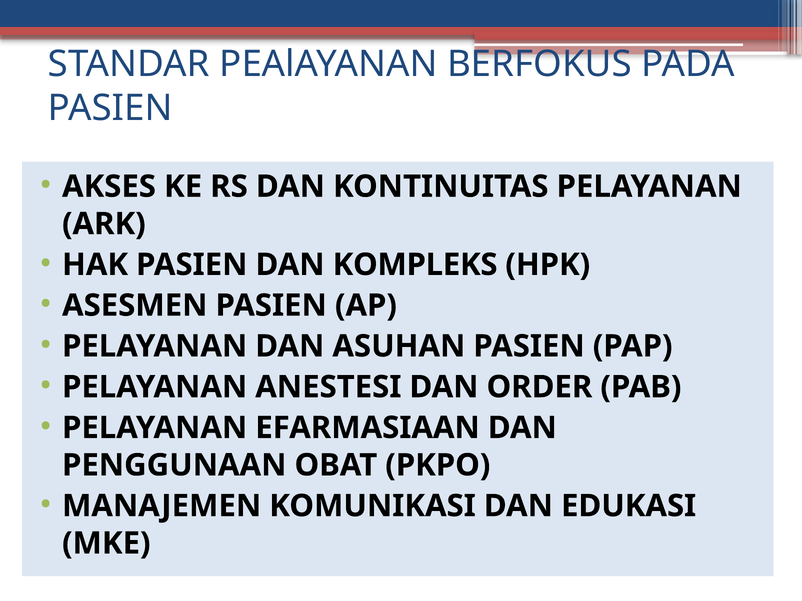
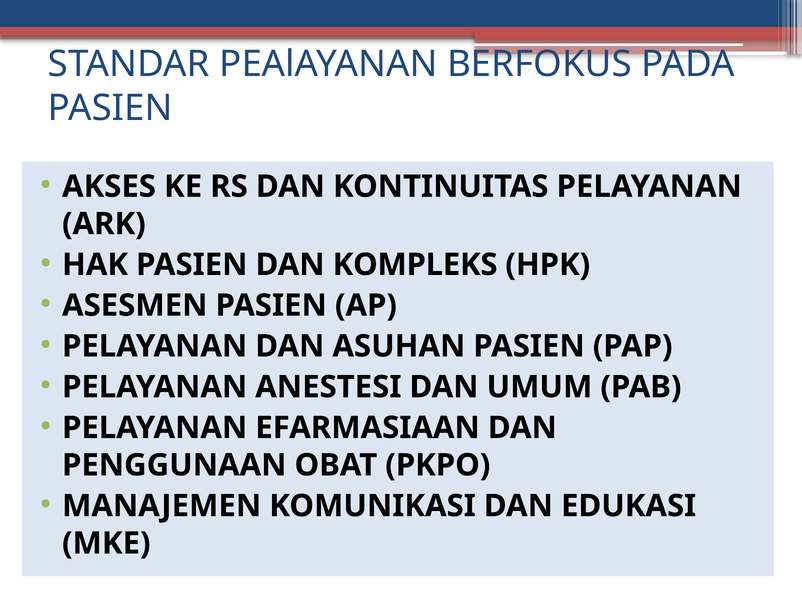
ORDER: ORDER -> UMUM
